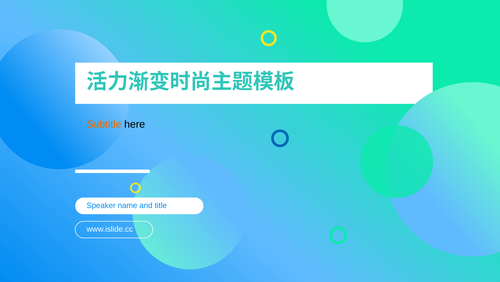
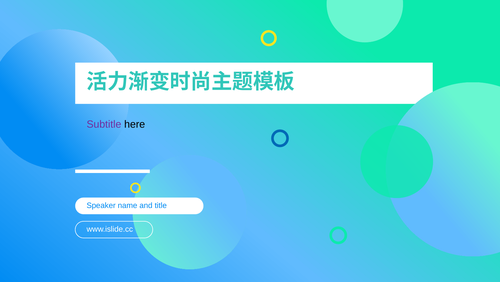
Subtitle colour: orange -> purple
